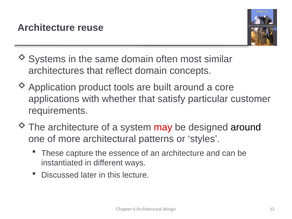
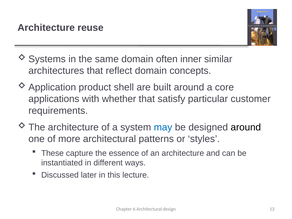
most: most -> inner
tools: tools -> shell
may colour: red -> blue
